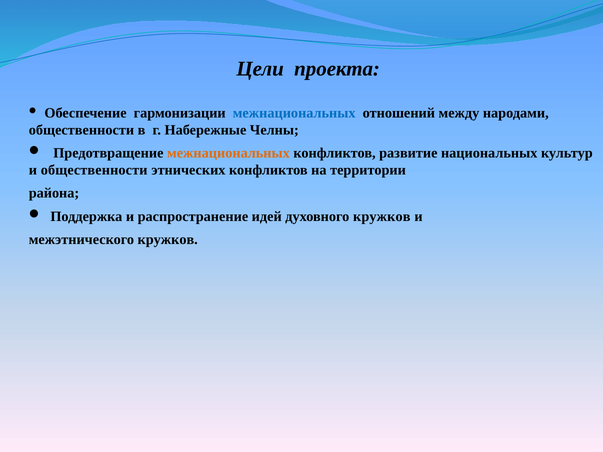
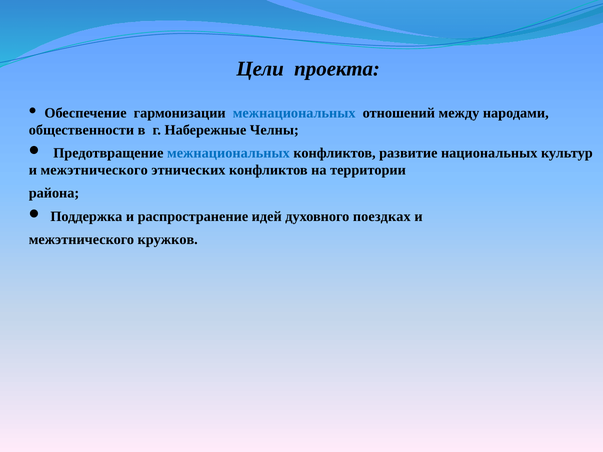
межнациональных at (228, 153) colour: orange -> blue
общественности at (94, 170): общественности -> межэтнического
духовного кружков: кружков -> поездках
